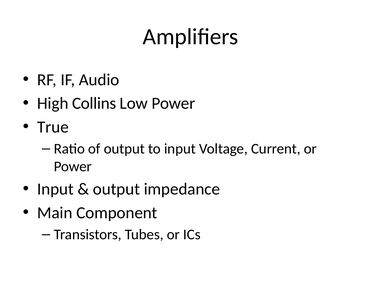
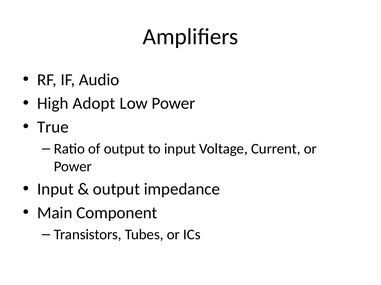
Collins: Collins -> Adopt
